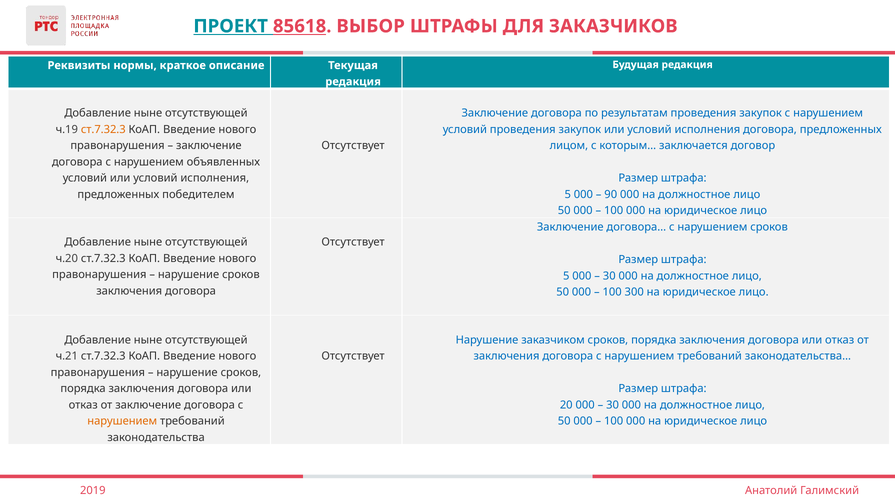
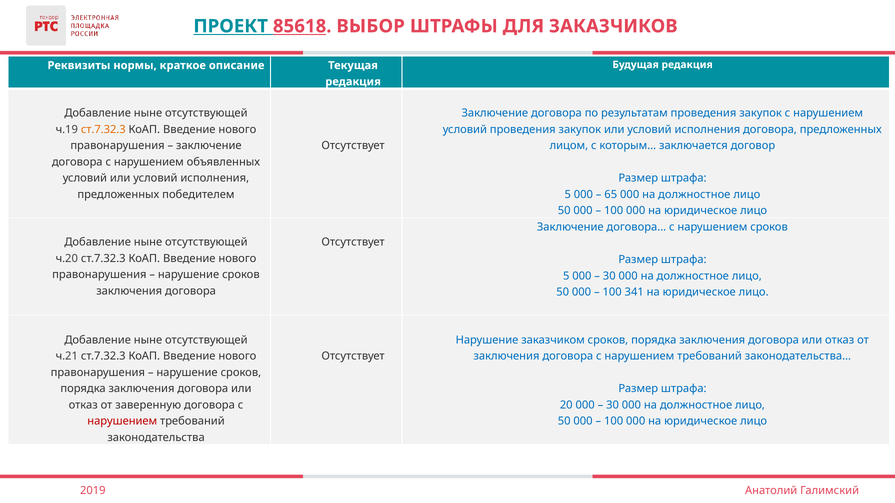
90: 90 -> 65
300: 300 -> 341
от заключение: заключение -> заверенную
нарушением at (122, 422) colour: orange -> red
